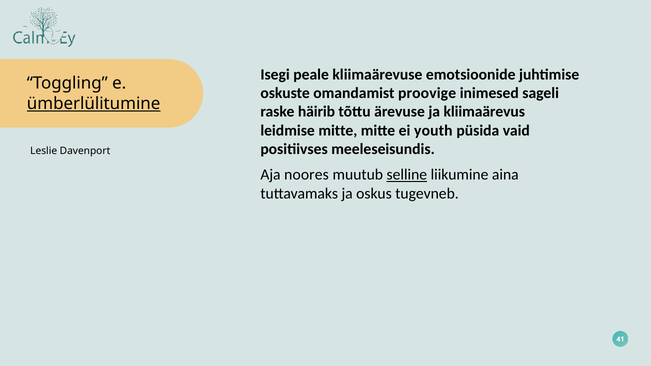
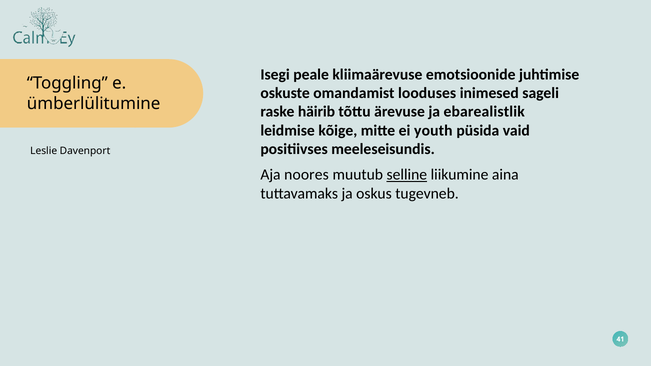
proovige: proovige -> looduses
ümberlülitumine underline: present -> none
kliimaärevus: kliimaärevus -> ebarealistlik
leidmise mitte: mitte -> kõige
